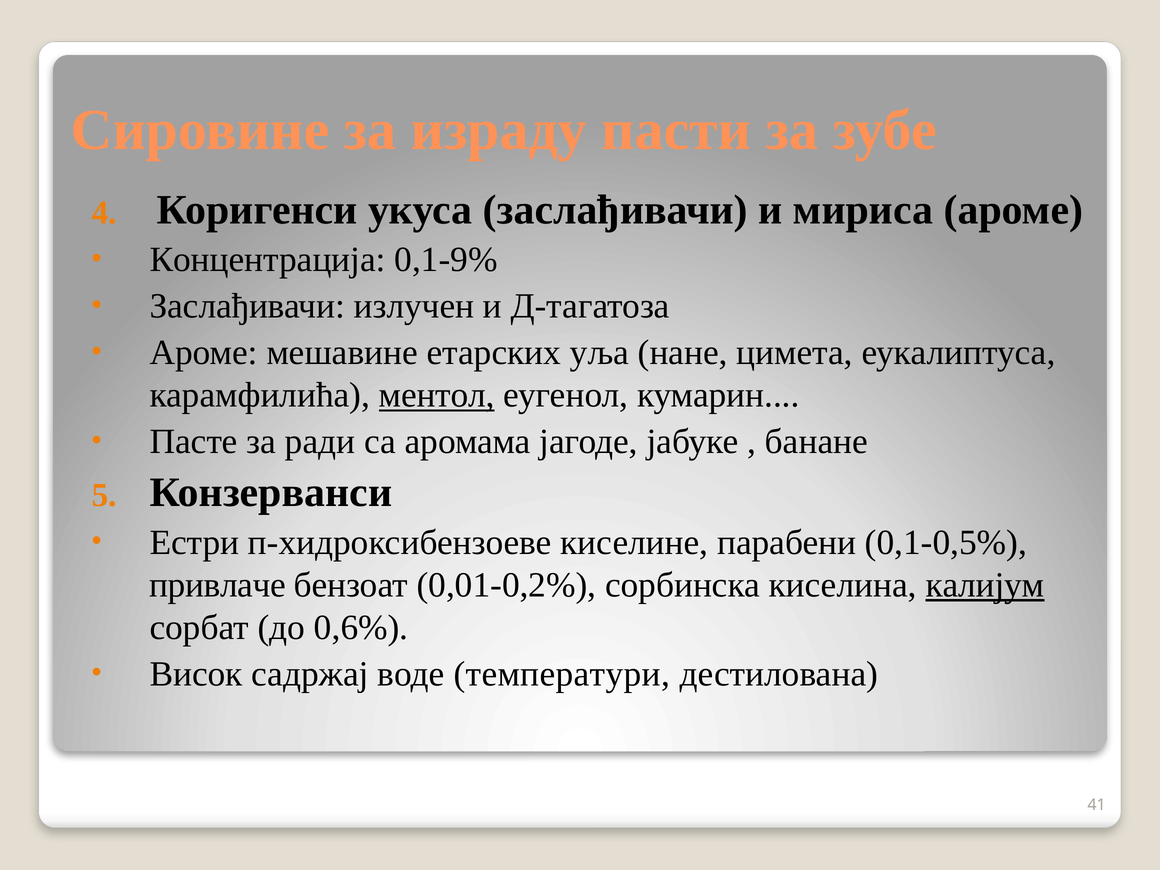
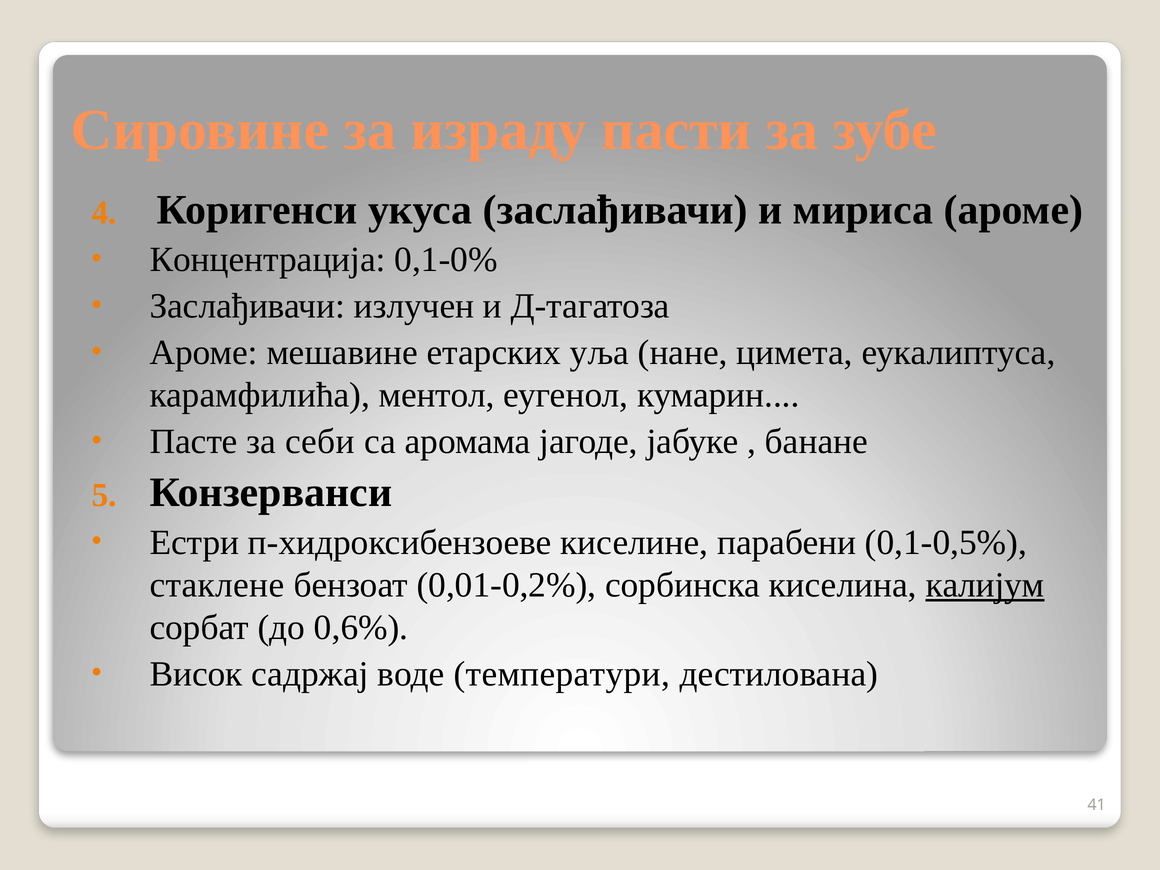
0,1-9%: 0,1-9% -> 0,1-0%
ментол underline: present -> none
ради: ради -> себи
привлаче: привлаче -> стаклене
